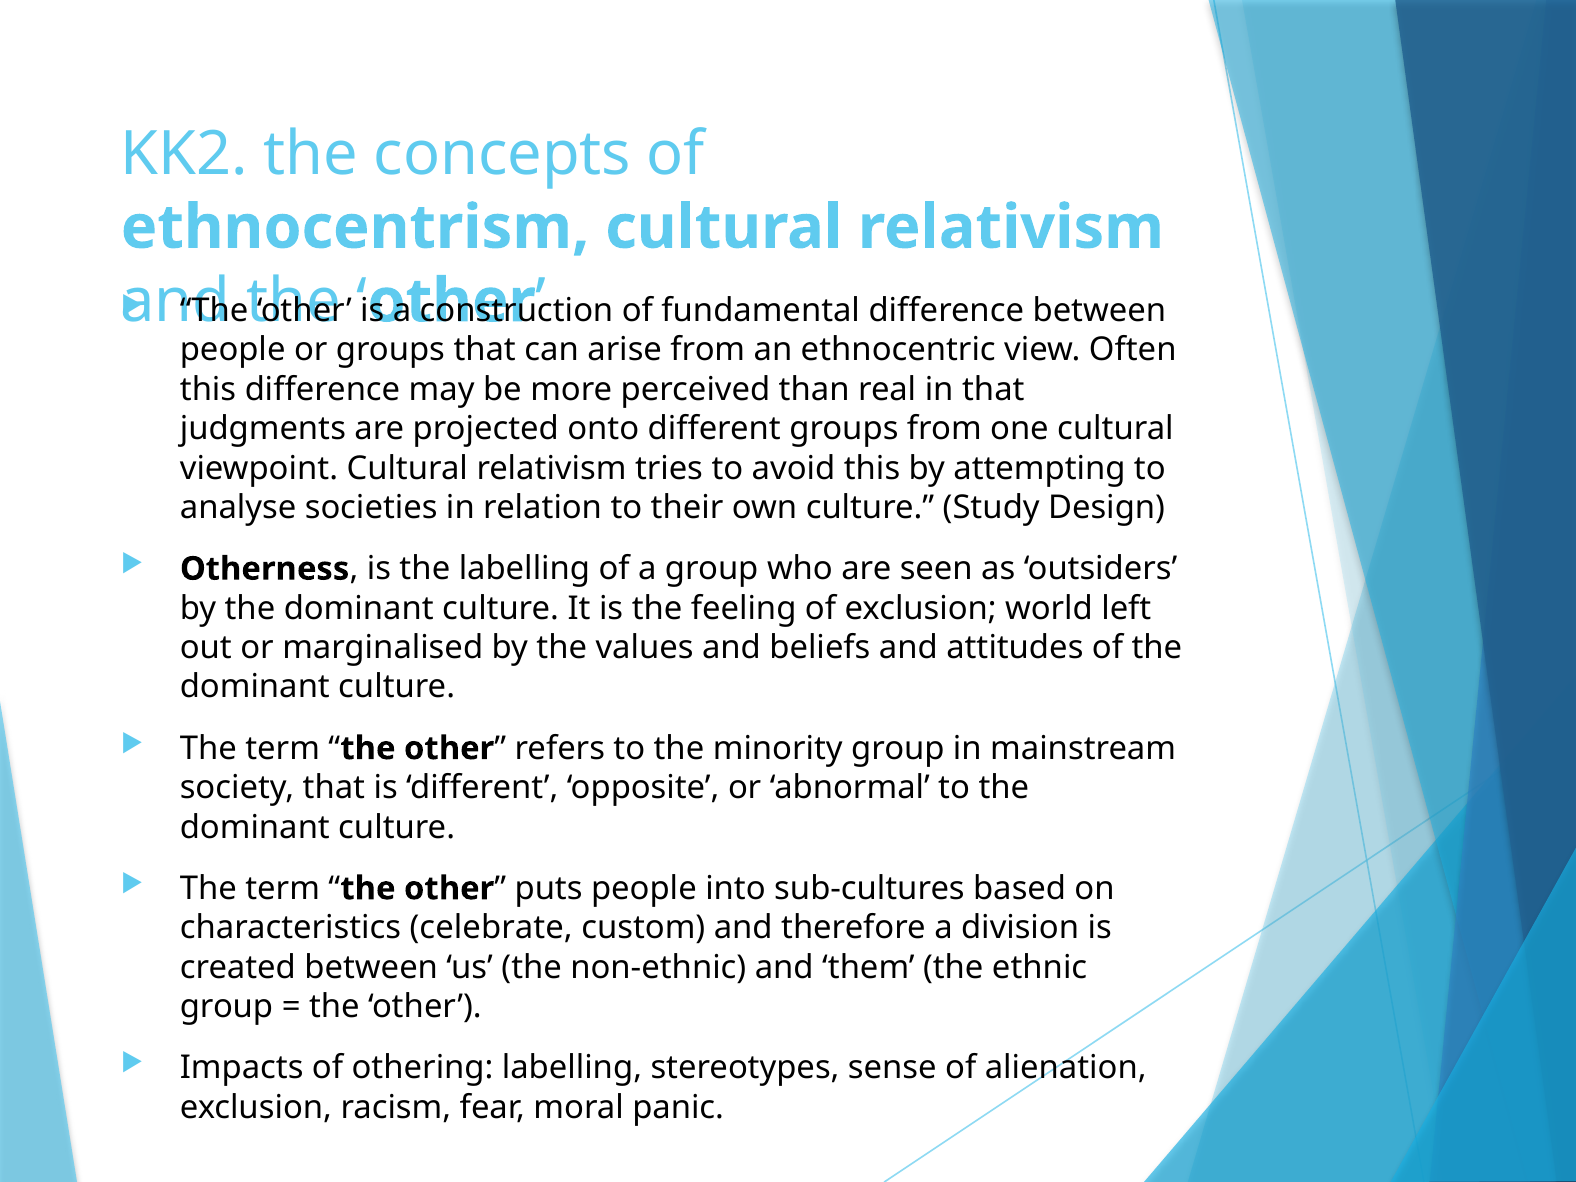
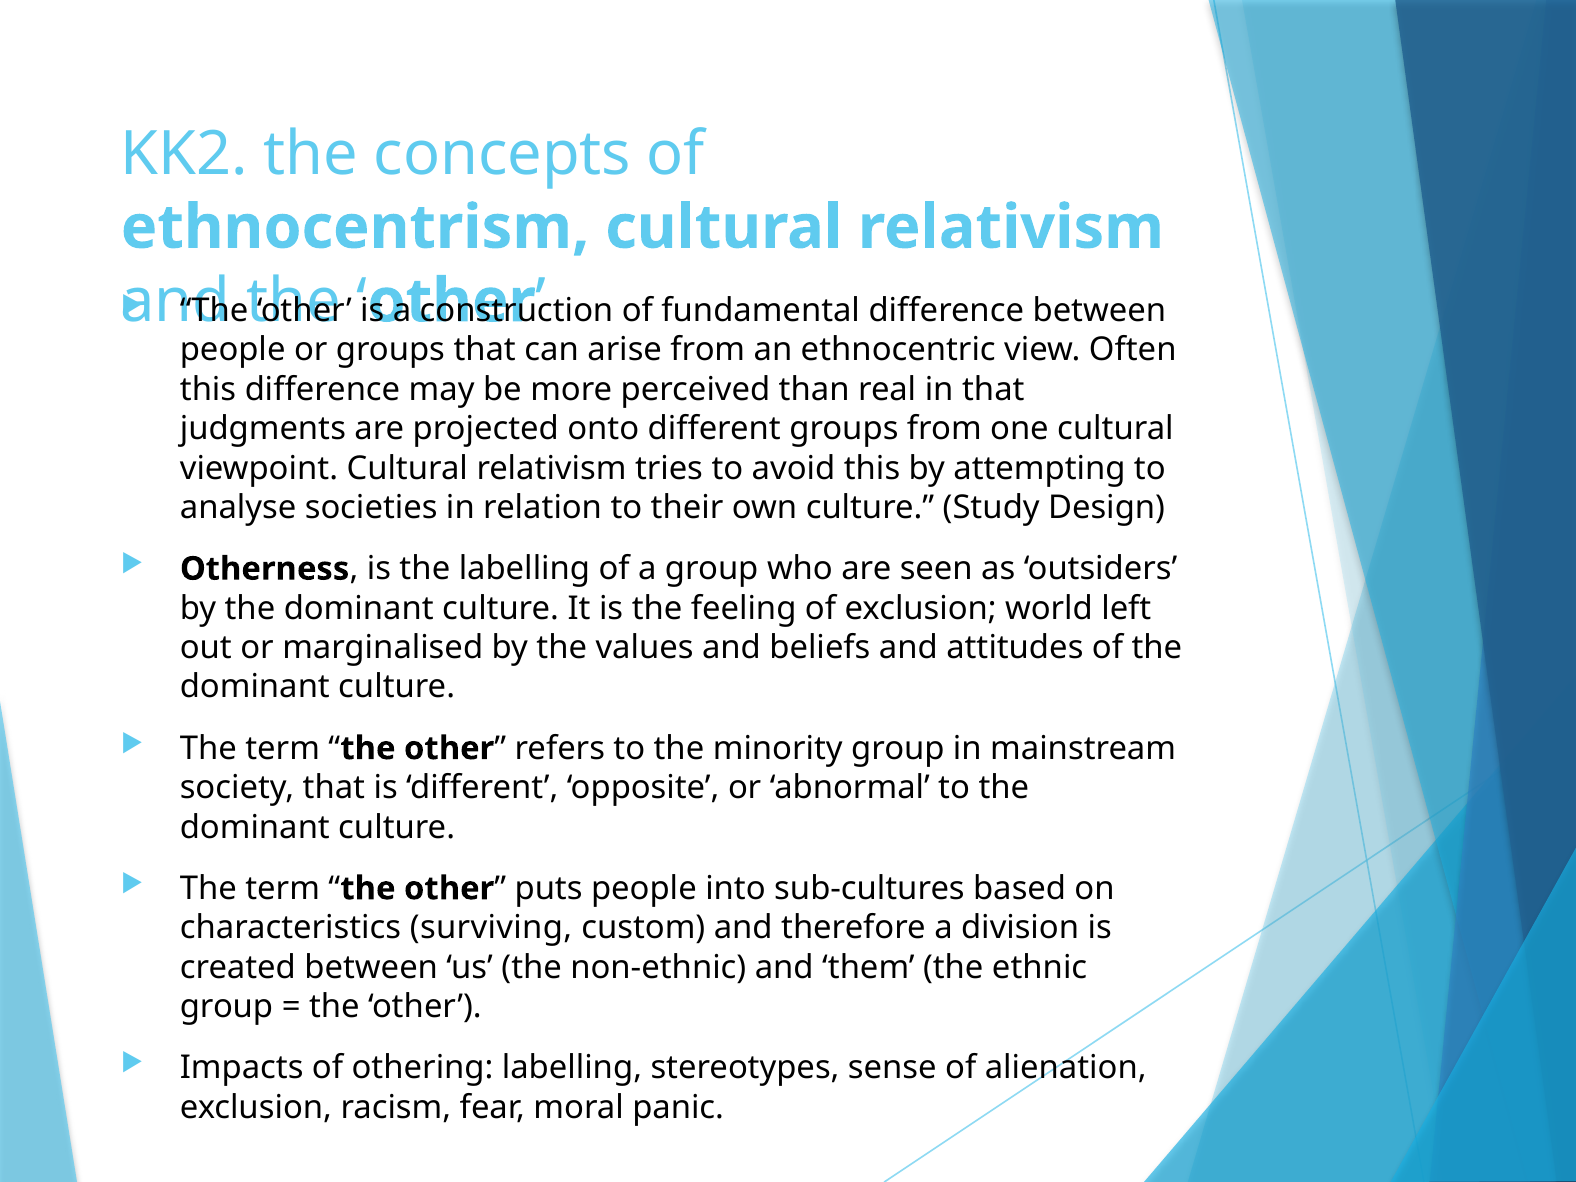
celebrate: celebrate -> surviving
